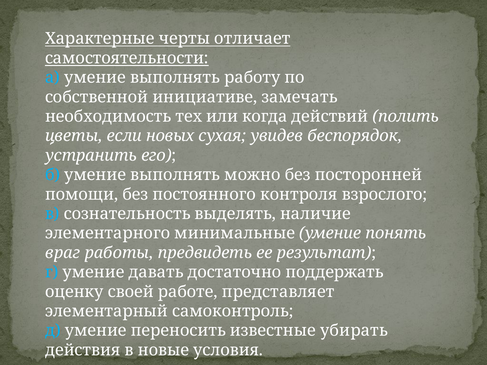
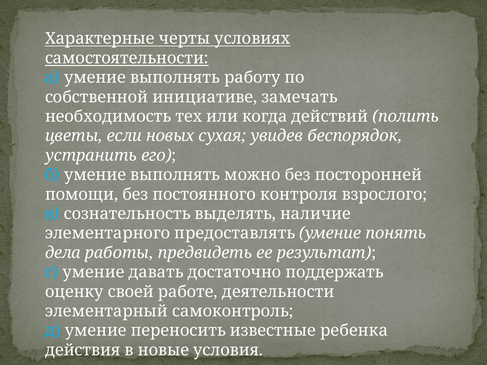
отличает: отличает -> условиях
минимальные: минимальные -> предоставлять
враг: враг -> дела
представляет: представляет -> деятельности
убирать: убирать -> ребенка
